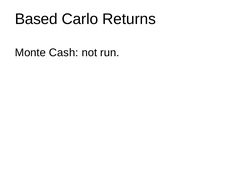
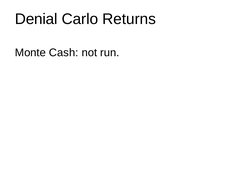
Based: Based -> Denial
